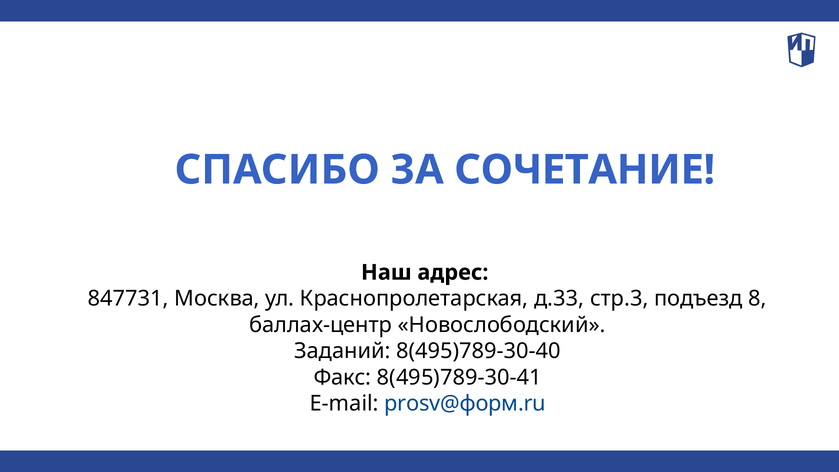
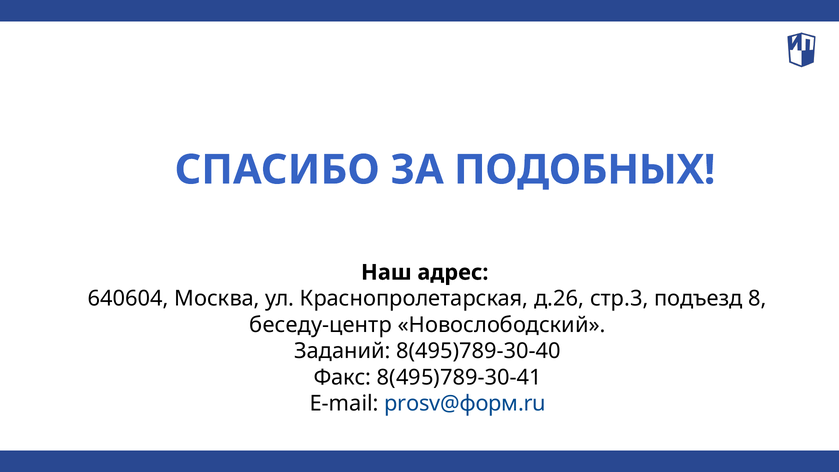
СОЧЕТАНИЕ: СОЧЕТАНИЕ -> ПОДОБНЫХ
847731: 847731 -> 640604
д.33: д.33 -> д.26
баллах-центр: баллах-центр -> беседу-центр
